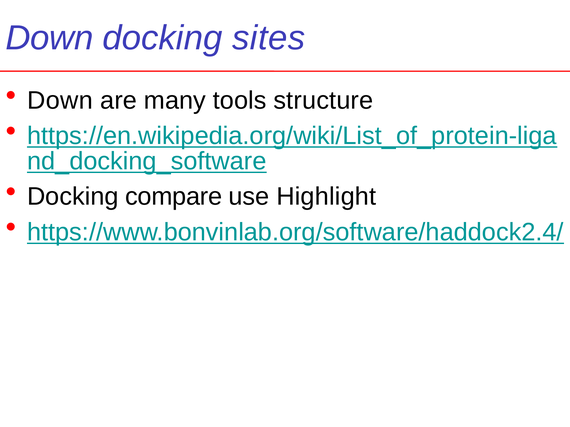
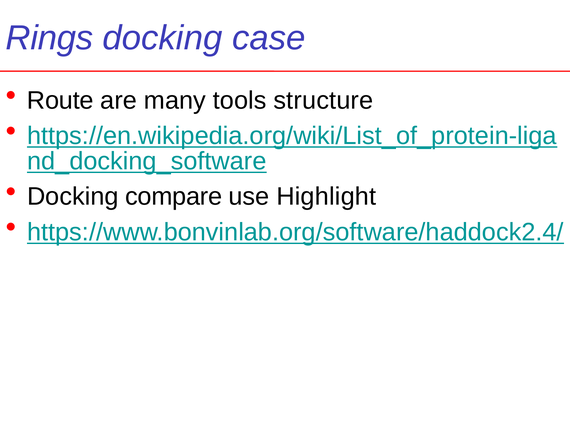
Down at (49, 38): Down -> Rings
sites: sites -> case
Down at (60, 101): Down -> Route
